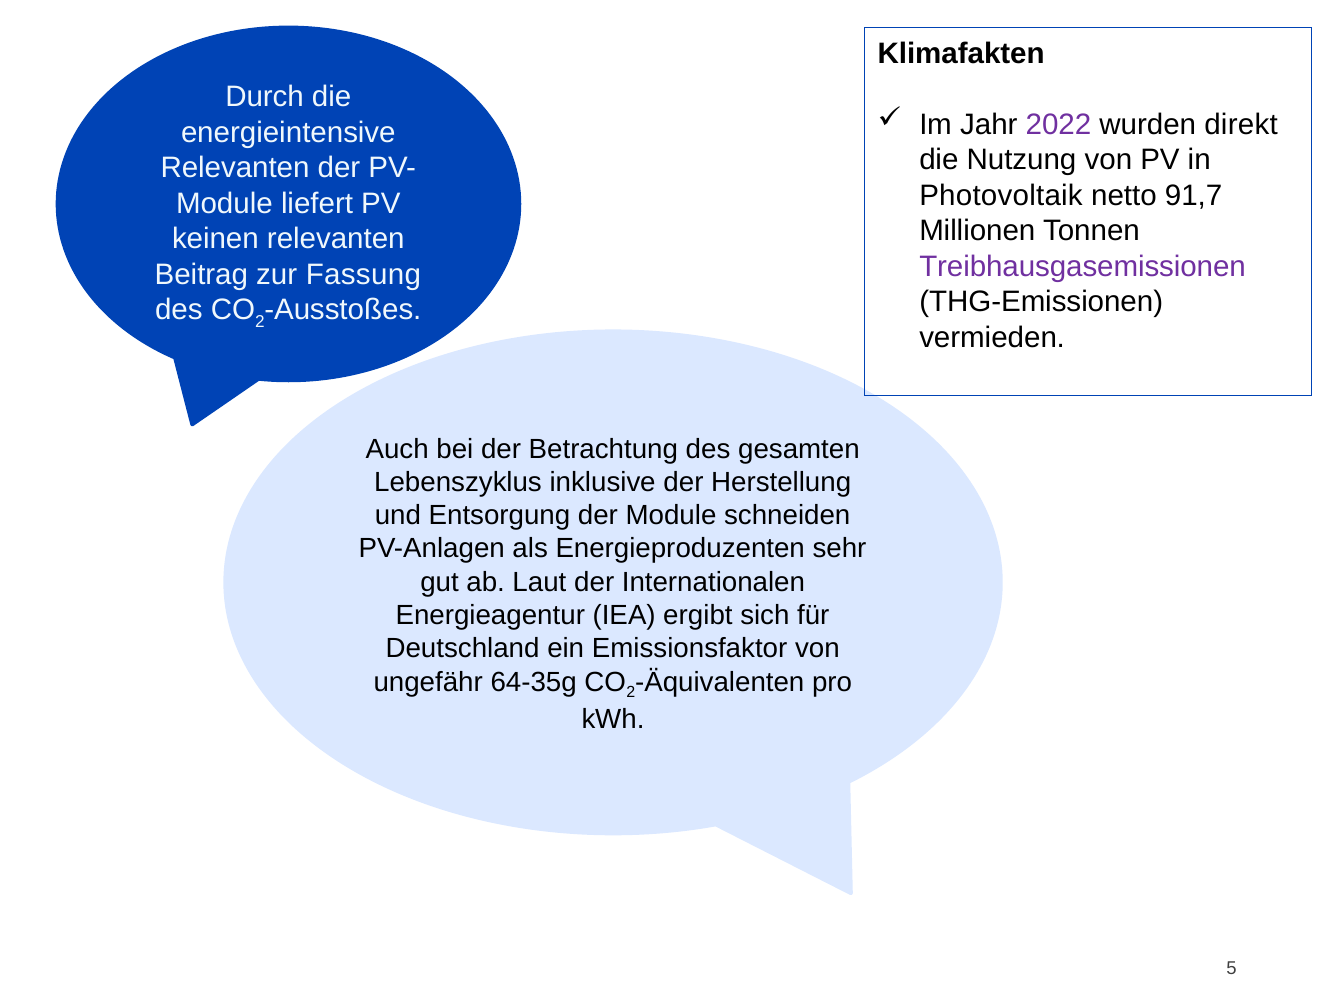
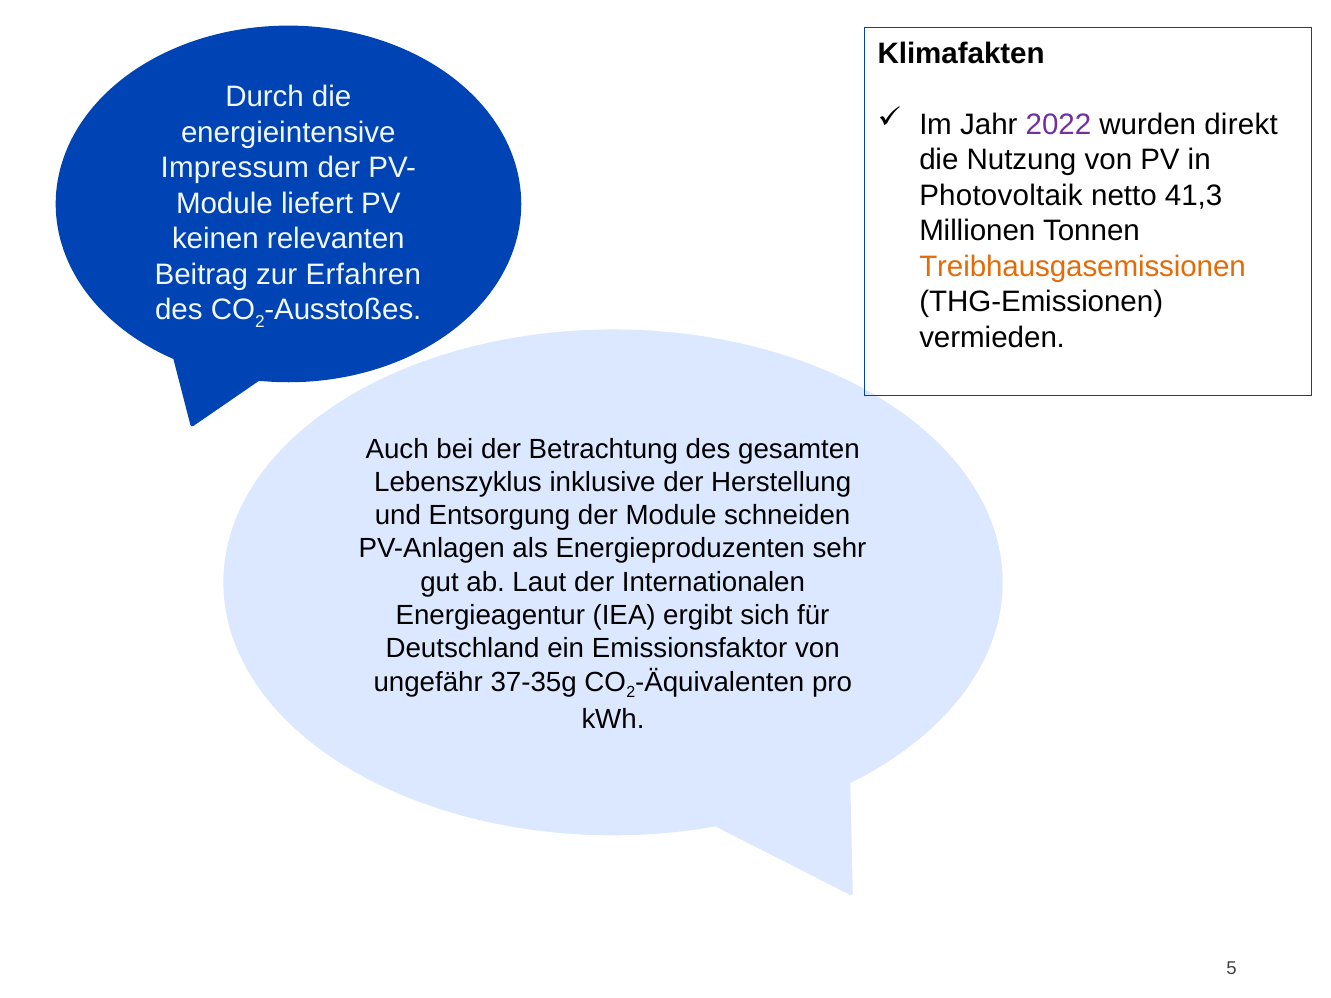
Relevanten at (235, 168): Relevanten -> Impressum
91,7: 91,7 -> 41,3
Treibhausgasemissionen colour: purple -> orange
Fassung: Fassung -> Erfahren
64-35g: 64-35g -> 37-35g
